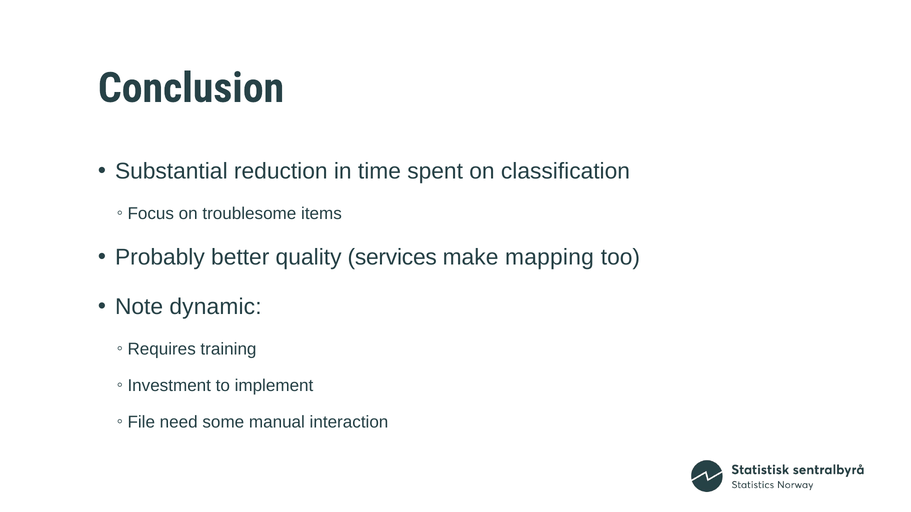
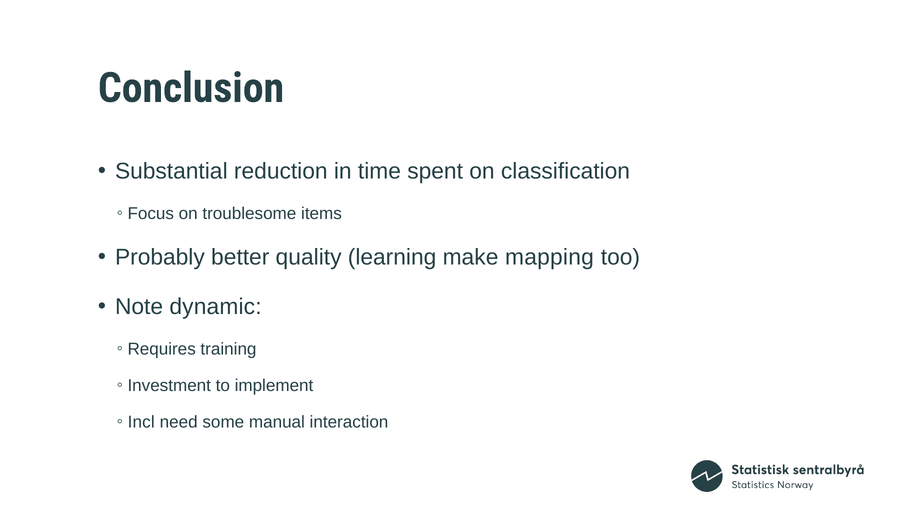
services: services -> learning
File: File -> Incl
